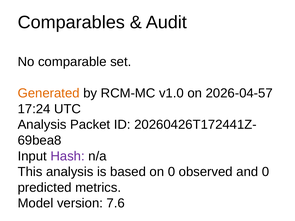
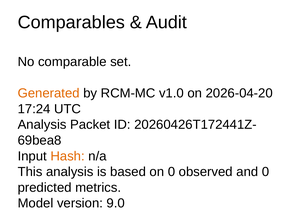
2026-04-57: 2026-04-57 -> 2026-04-20
Hash colour: purple -> orange
7.6: 7.6 -> 9.0
